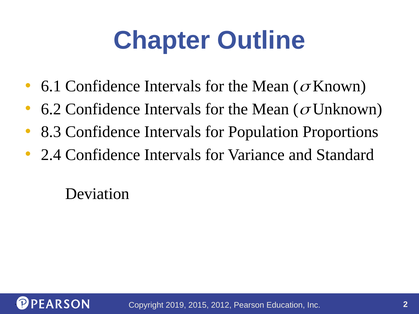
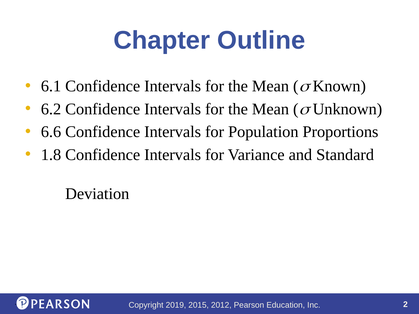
8.3: 8.3 -> 6.6
2.4: 2.4 -> 1.8
